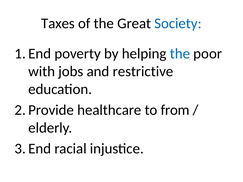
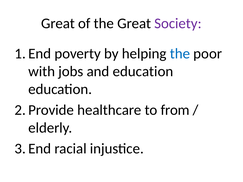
Taxes at (58, 24): Taxes -> Great
Society colour: blue -> purple
and restrictive: restrictive -> education
